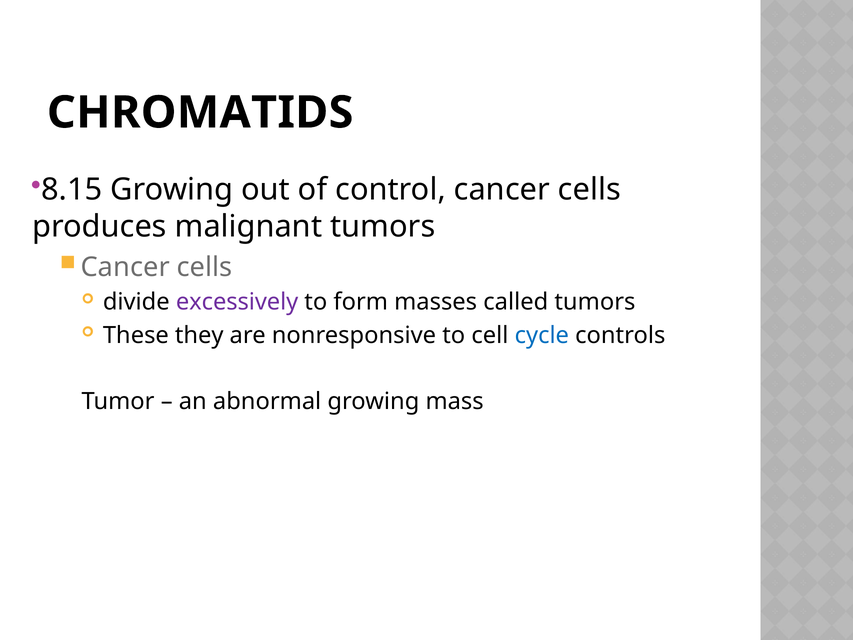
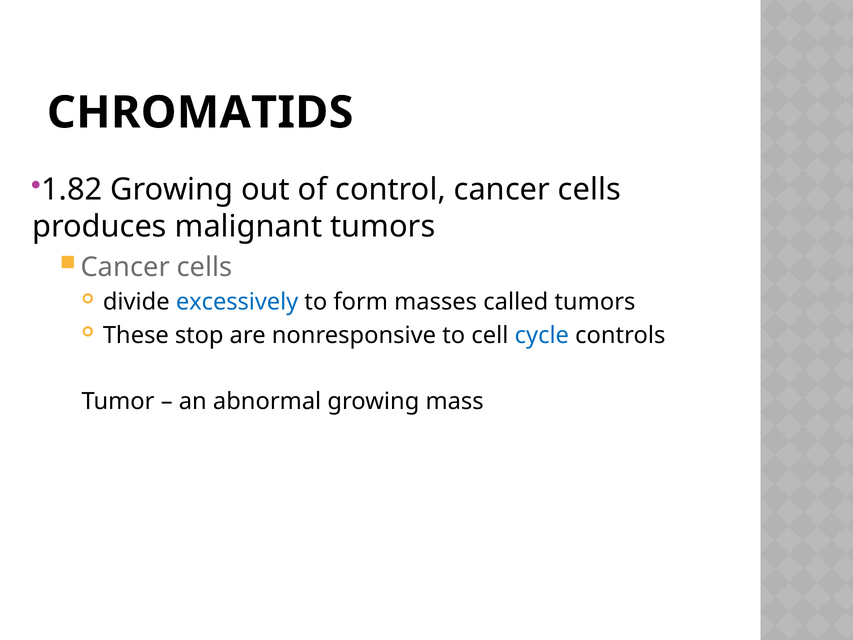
8.15: 8.15 -> 1.82
excessively colour: purple -> blue
they: they -> stop
